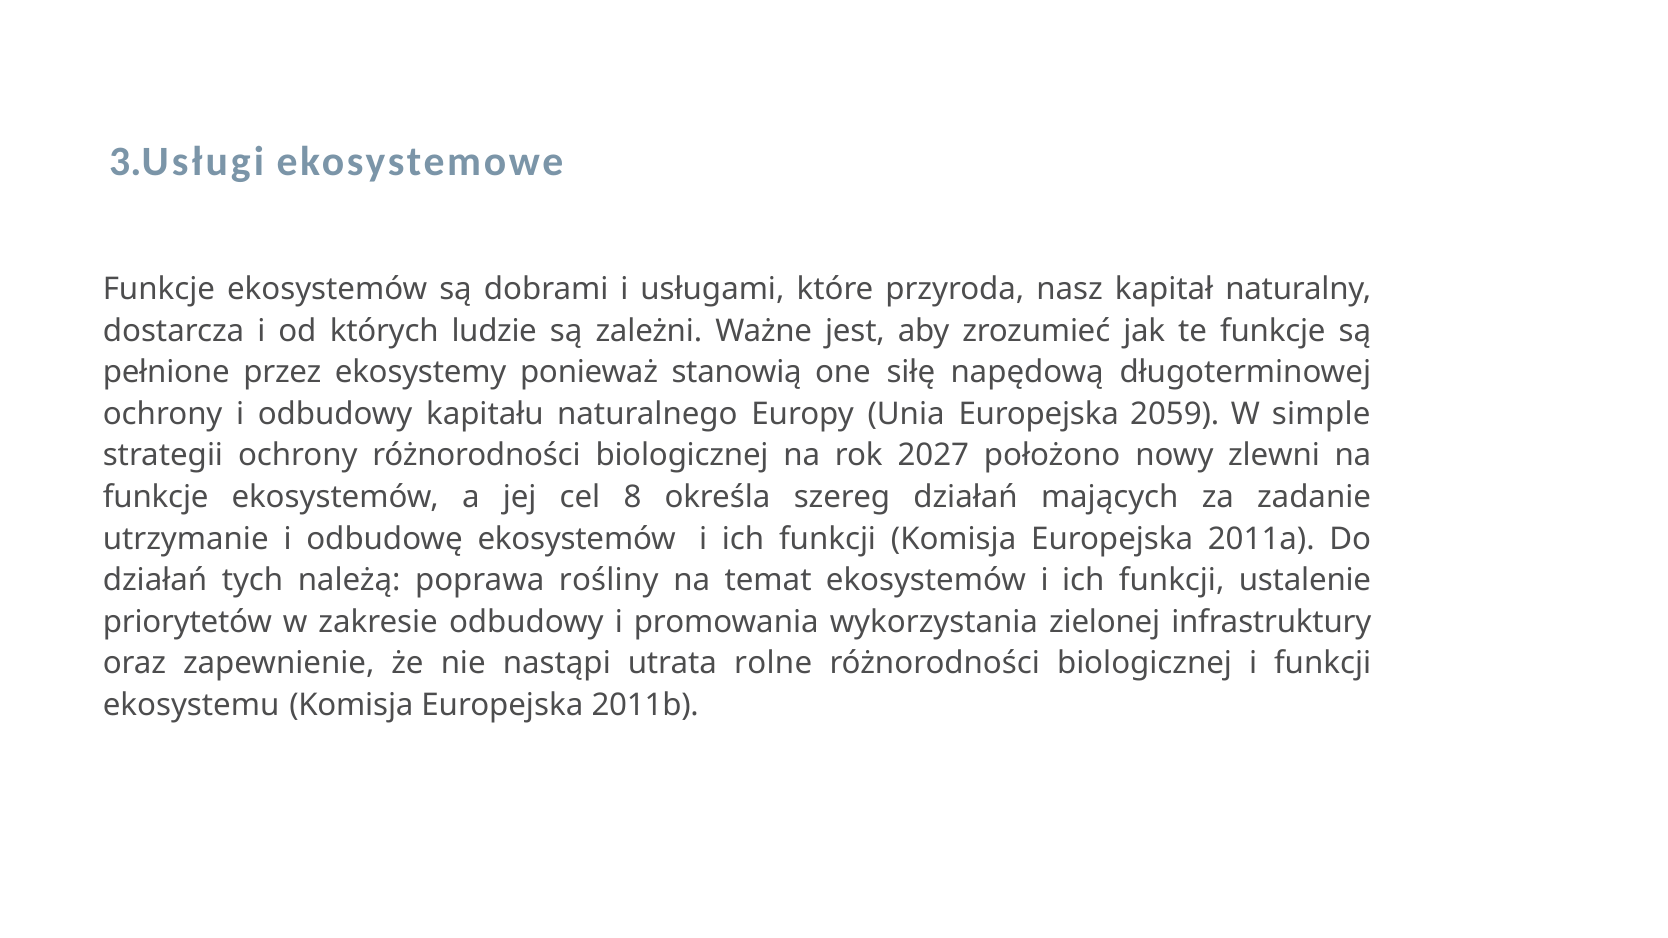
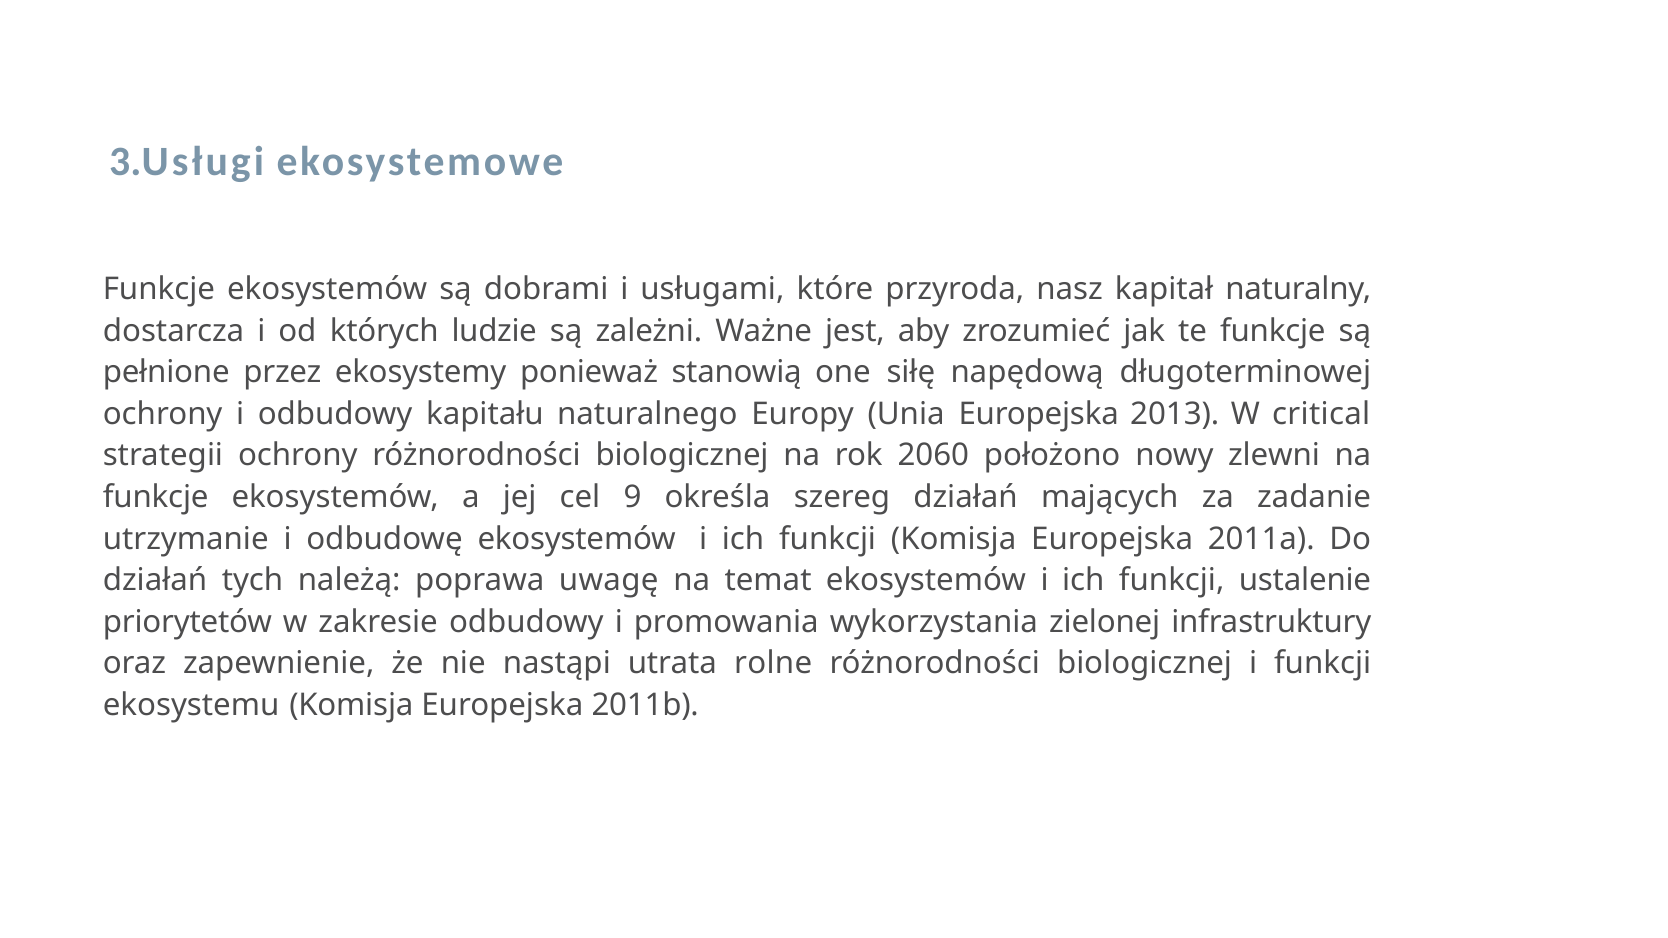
2059: 2059 -> 2013
simple: simple -> critical
2027: 2027 -> 2060
8: 8 -> 9
rośliny: rośliny -> uwagę
